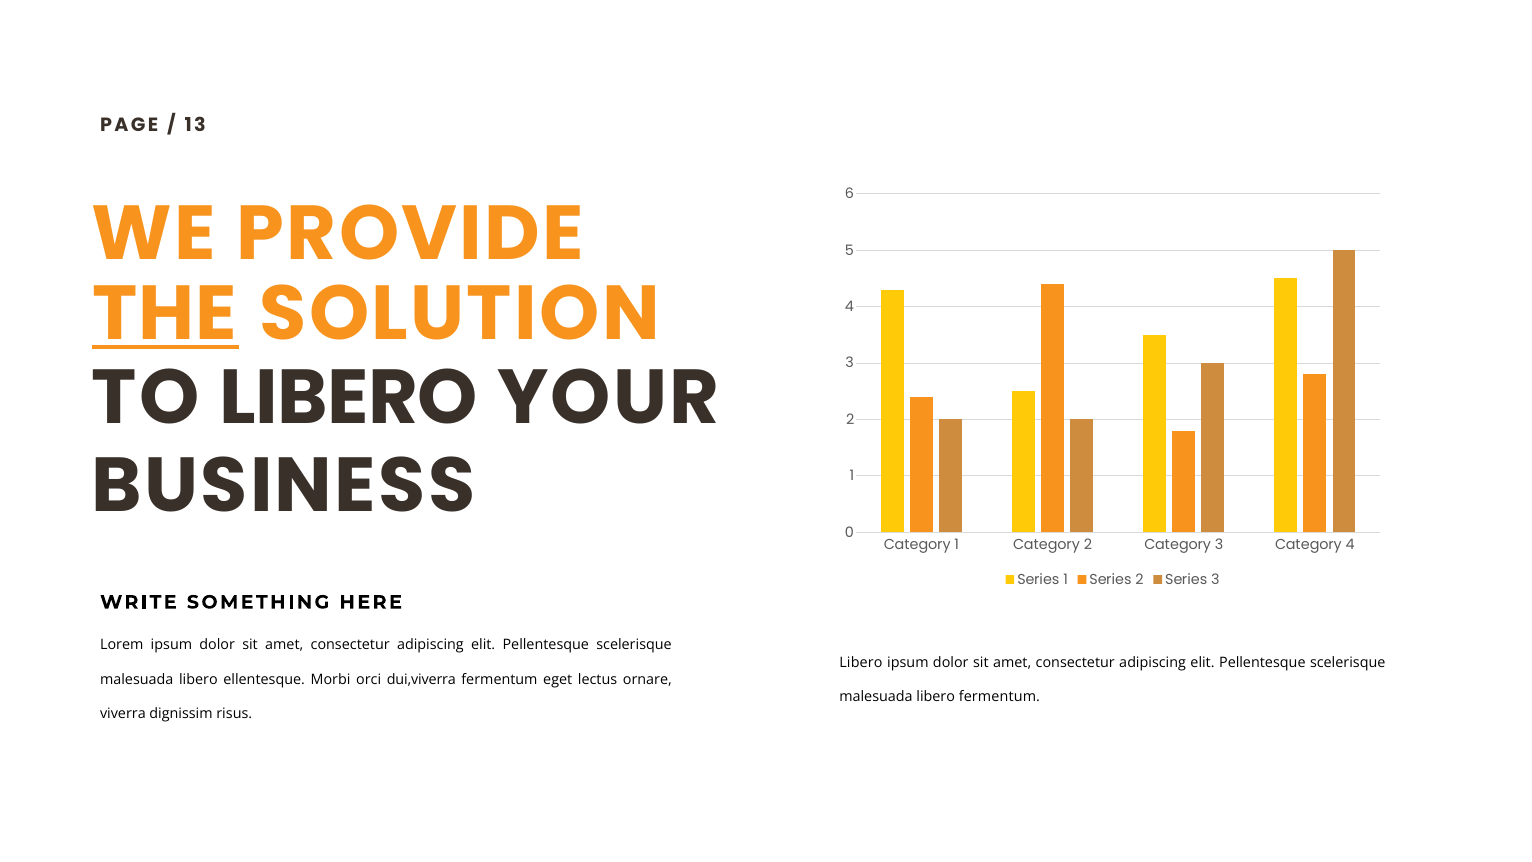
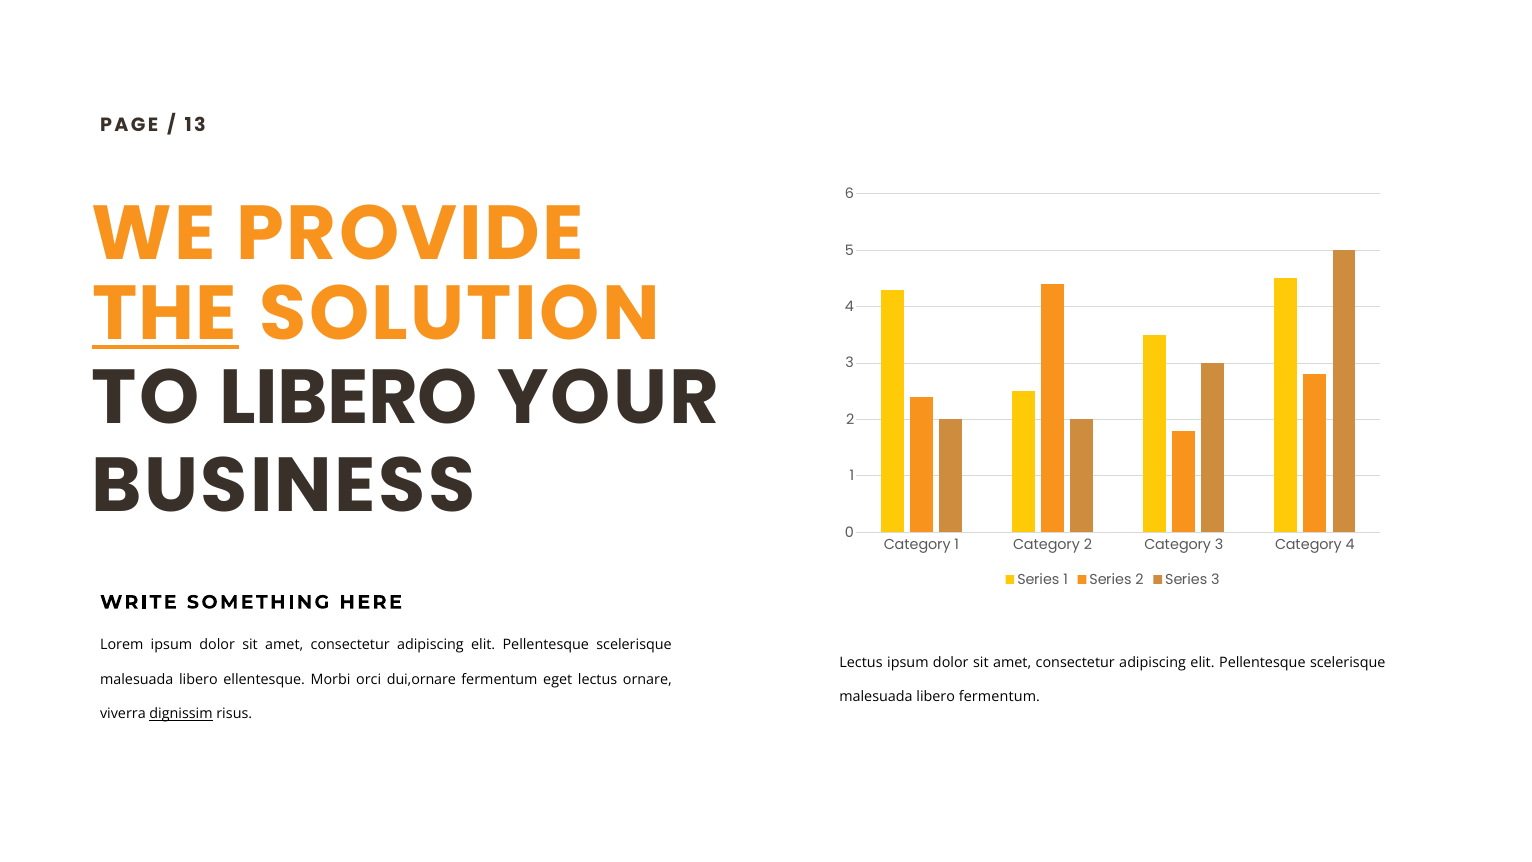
Libero at (861, 662): Libero -> Lectus
dui,viverra: dui,viverra -> dui,ornare
dignissim underline: none -> present
